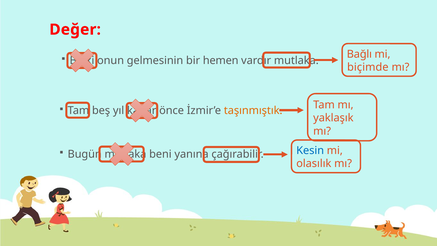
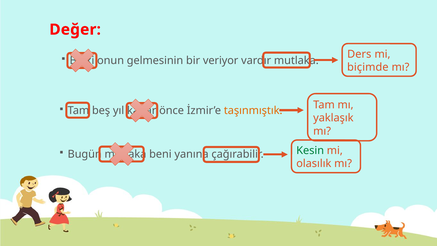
Bağlı: Bağlı -> Ders
hemen: hemen -> veriyor
Kesin colour: blue -> green
